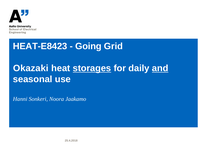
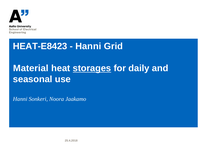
Going at (88, 46): Going -> Hanni
Okazaki: Okazaki -> Material
and underline: present -> none
